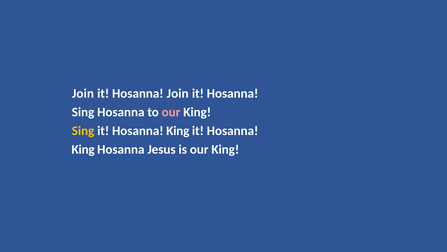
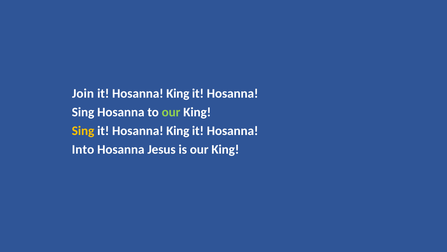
Join at (178, 93): Join -> King
our at (171, 112) colour: pink -> light green
King at (83, 149): King -> Into
